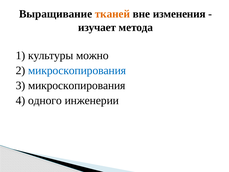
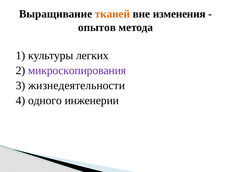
изучает: изучает -> опытов
можно: можно -> легких
микроскопирования at (77, 70) colour: blue -> purple
3 микроскопирования: микроскопирования -> жизнедеятельности
